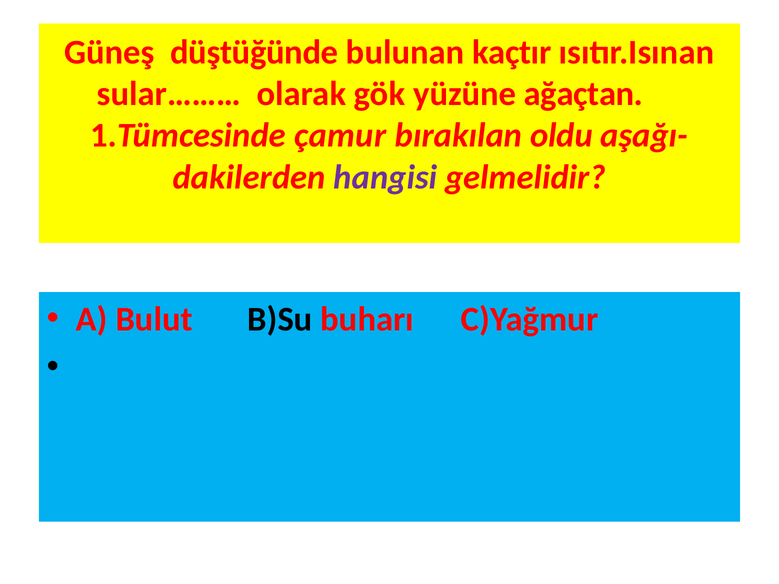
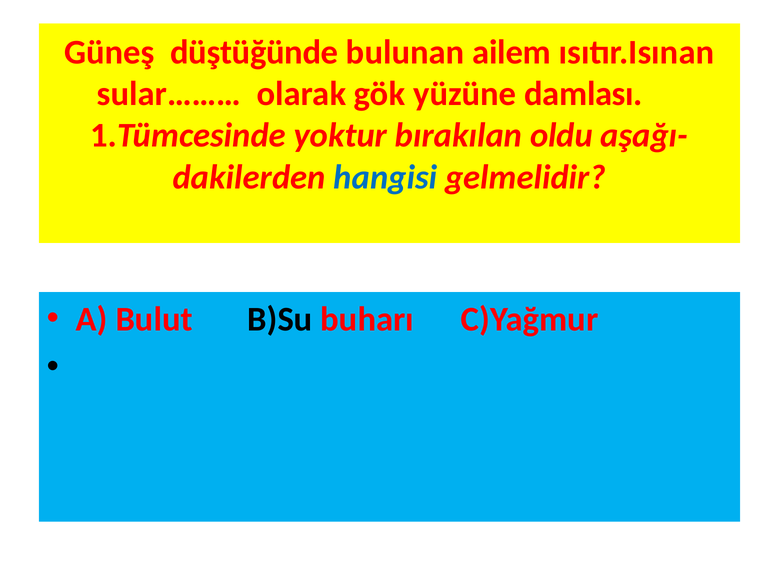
kaçtır: kaçtır -> ailem
ağaçtan: ağaçtan -> damlası
çamur: çamur -> yoktur
hangisi colour: purple -> blue
